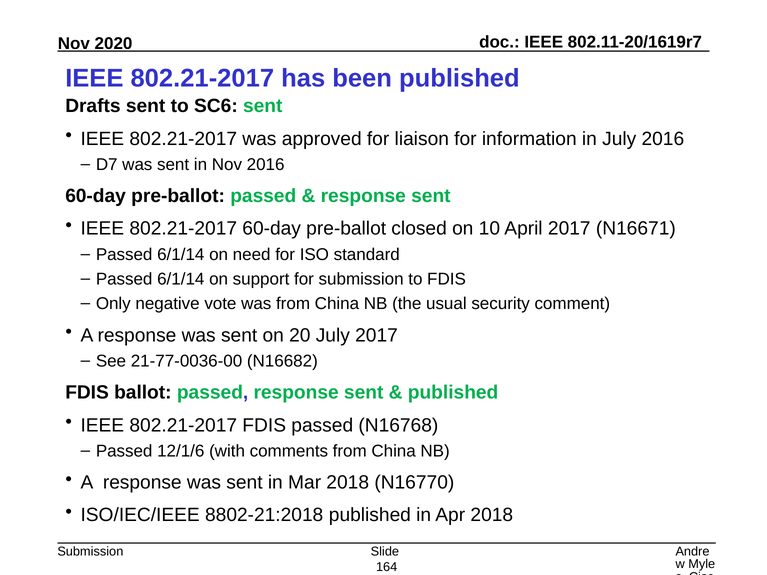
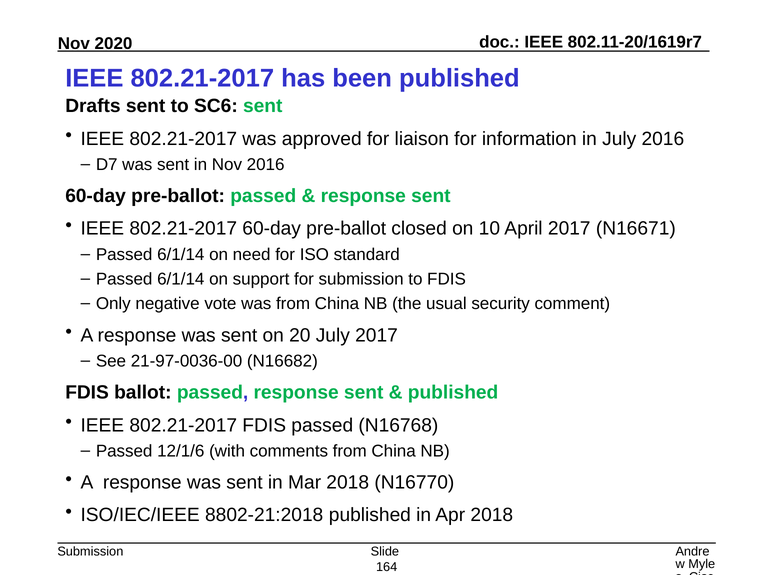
21-77-0036-00: 21-77-0036-00 -> 21-97-0036-00
